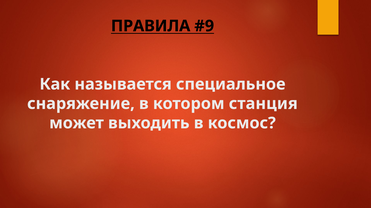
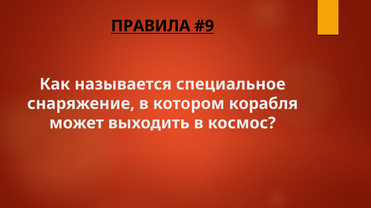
станция: станция -> корабля
